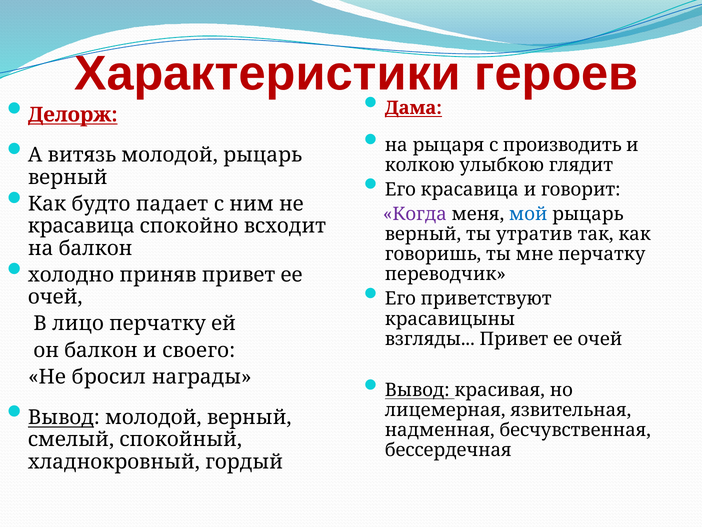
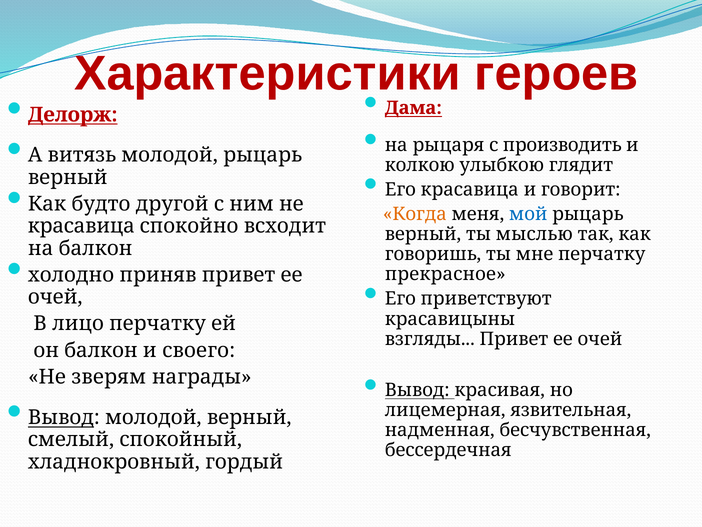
падает: падает -> другой
Когда colour: purple -> orange
утратив: утратив -> мыслью
переводчик: переводчик -> прекрасное
бросил: бросил -> зверям
